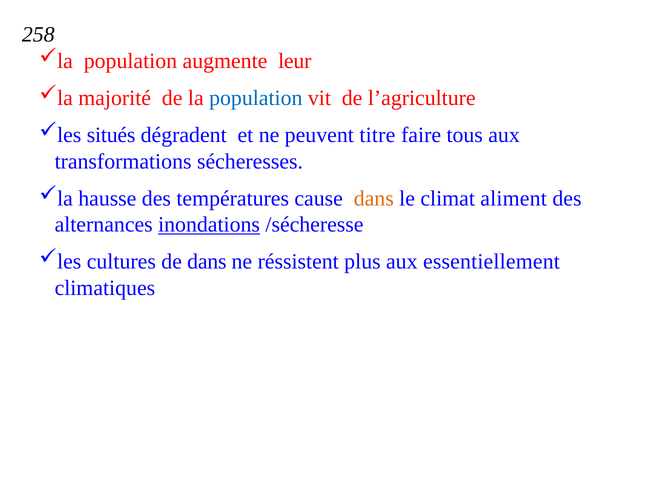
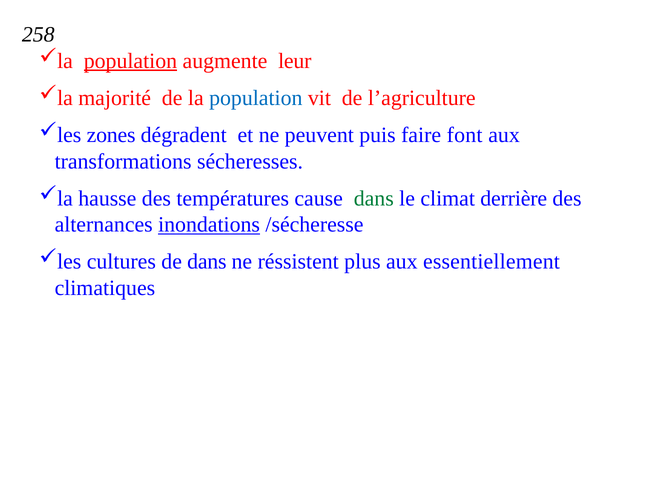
population at (130, 61) underline: none -> present
situés: situés -> zones
titre: titre -> puis
tous: tous -> font
dans at (374, 199) colour: orange -> green
aliment: aliment -> derrière
